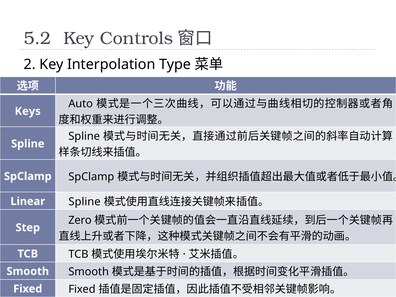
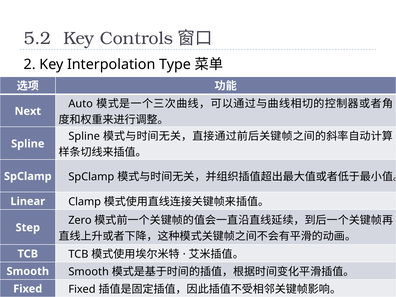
Keys: Keys -> Next
Spline at (85, 202): Spline -> Clamp
